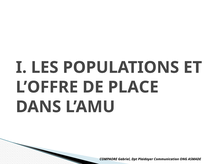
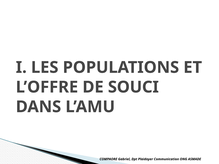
PLACE: PLACE -> SOUCI
